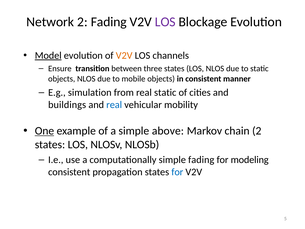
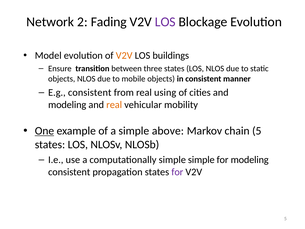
Model underline: present -> none
channels: channels -> buildings
E.g simulation: simulation -> consistent
real static: static -> using
buildings at (67, 105): buildings -> modeling
real at (114, 105) colour: blue -> orange
chain 2: 2 -> 5
simple fading: fading -> simple
for at (177, 172) colour: blue -> purple
